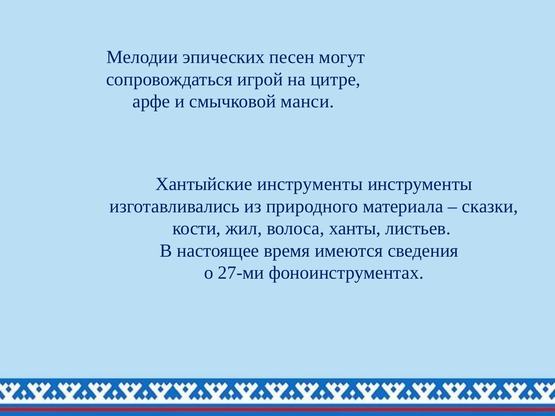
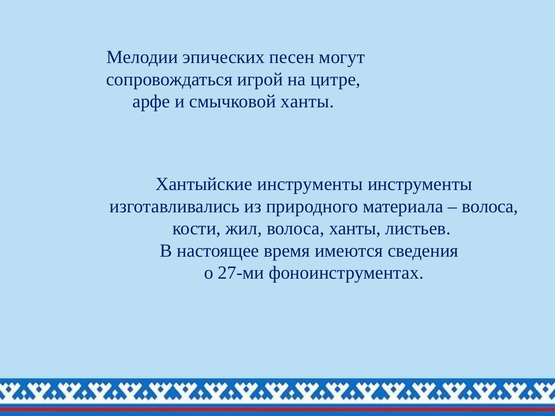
смычковой манси: манси -> ханты
сказки at (490, 206): сказки -> волоса
